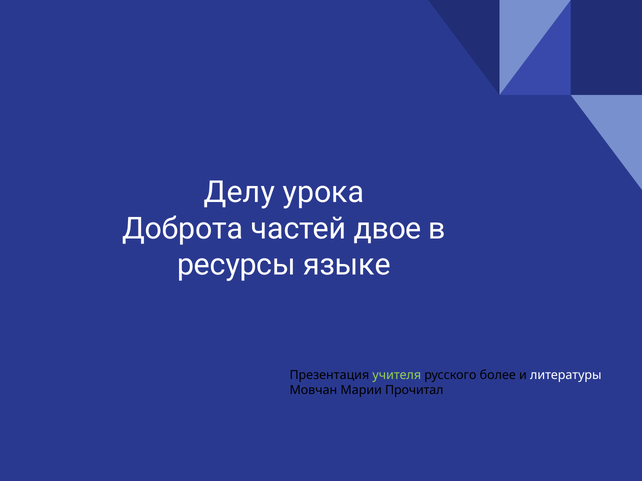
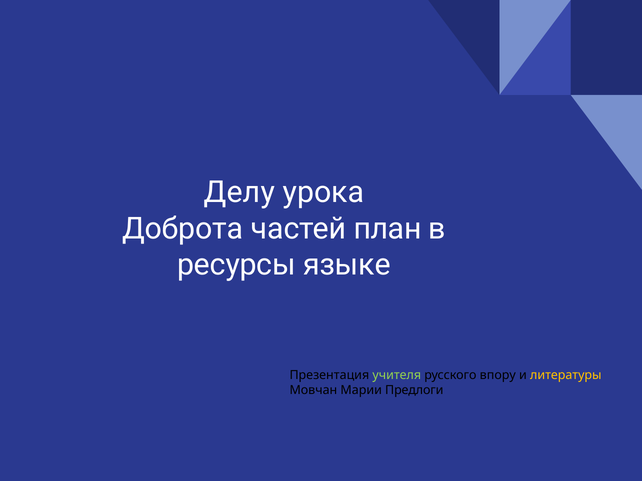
двое: двое -> план
более: более -> впору
литературы colour: white -> yellow
Прочитал: Прочитал -> Предлоги
